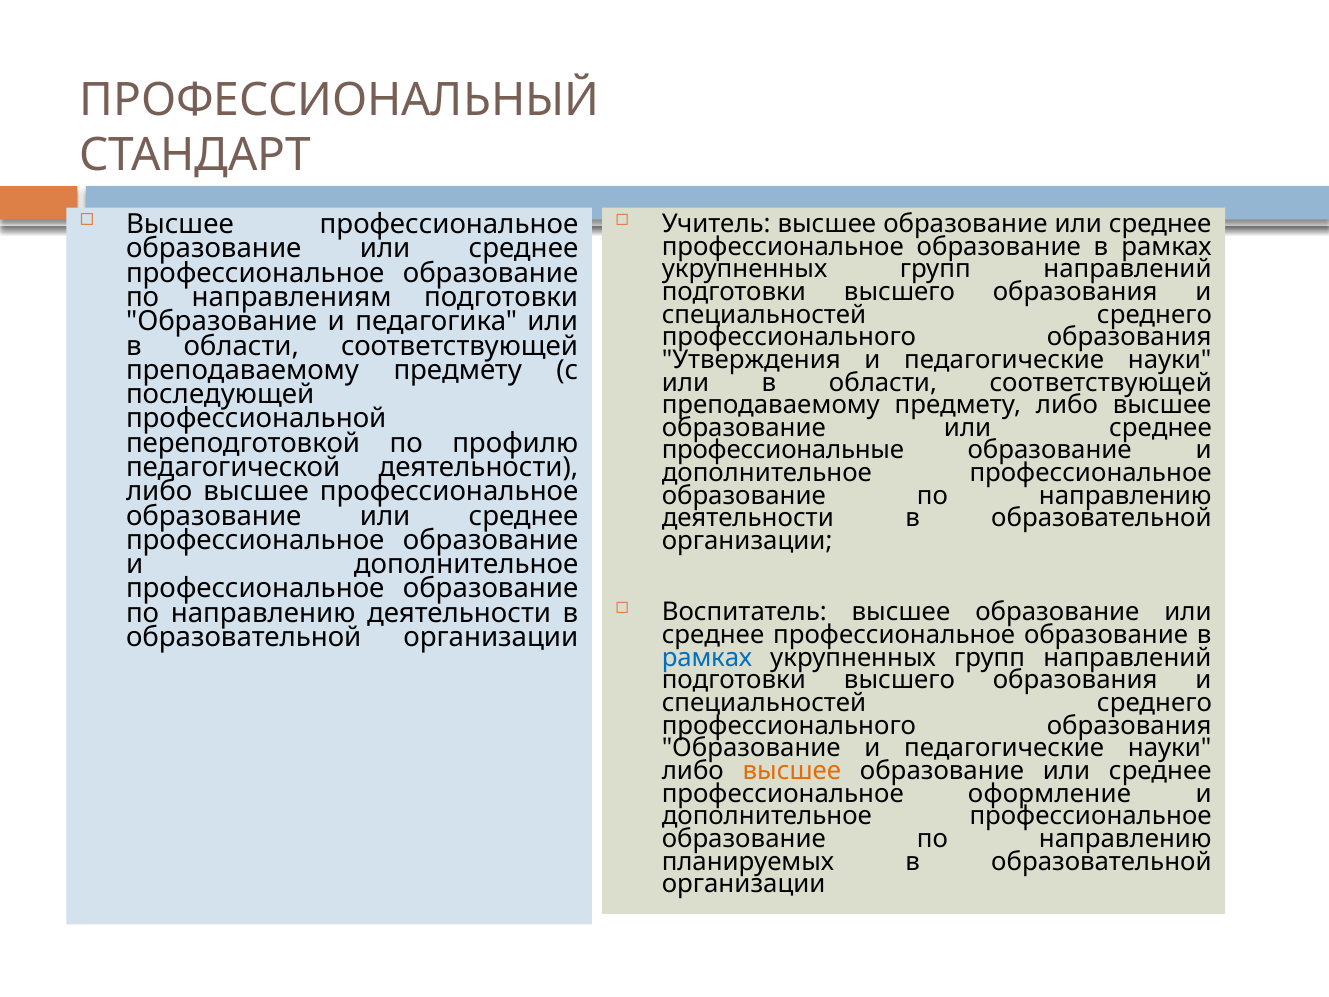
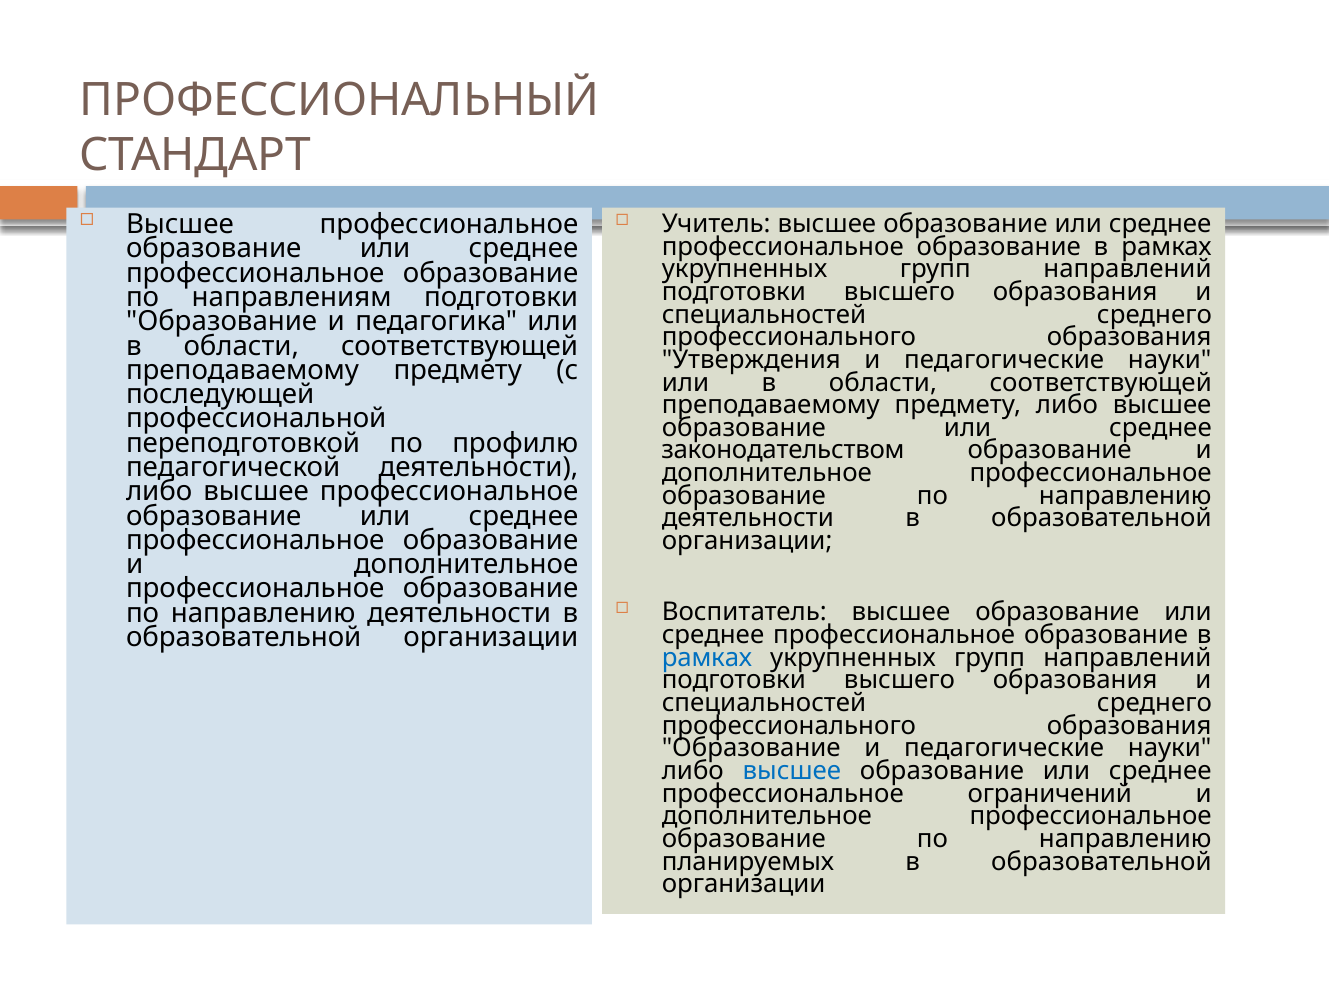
профессиональные: профессиональные -> законодательством
высшее at (792, 771) colour: orange -> blue
оформление: оформление -> ограничений
